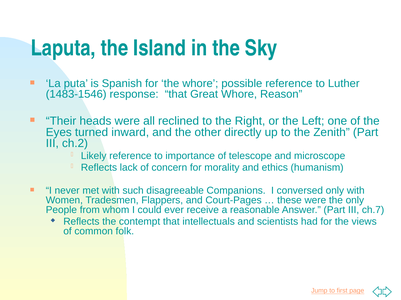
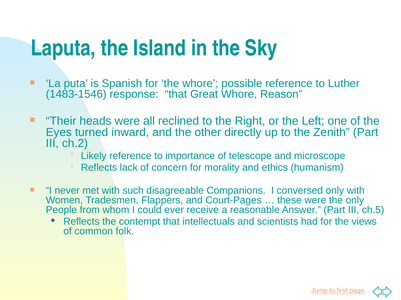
ch.7: ch.7 -> ch.5
